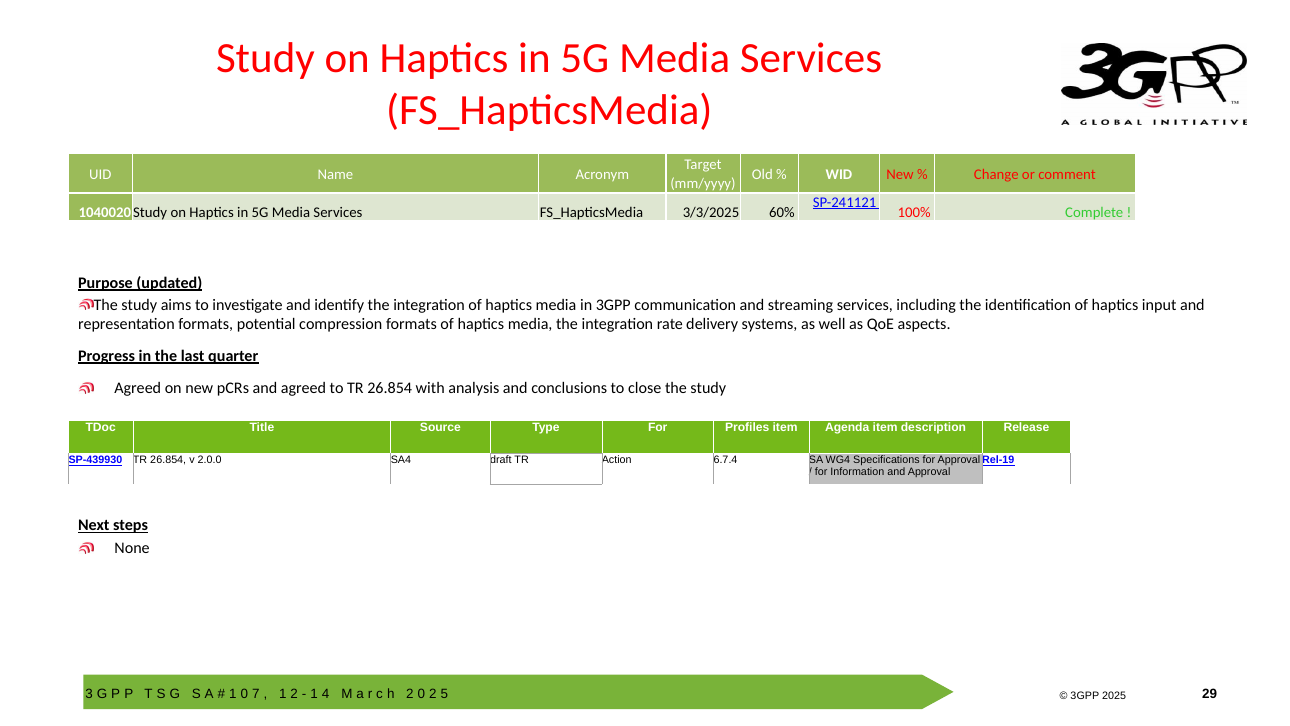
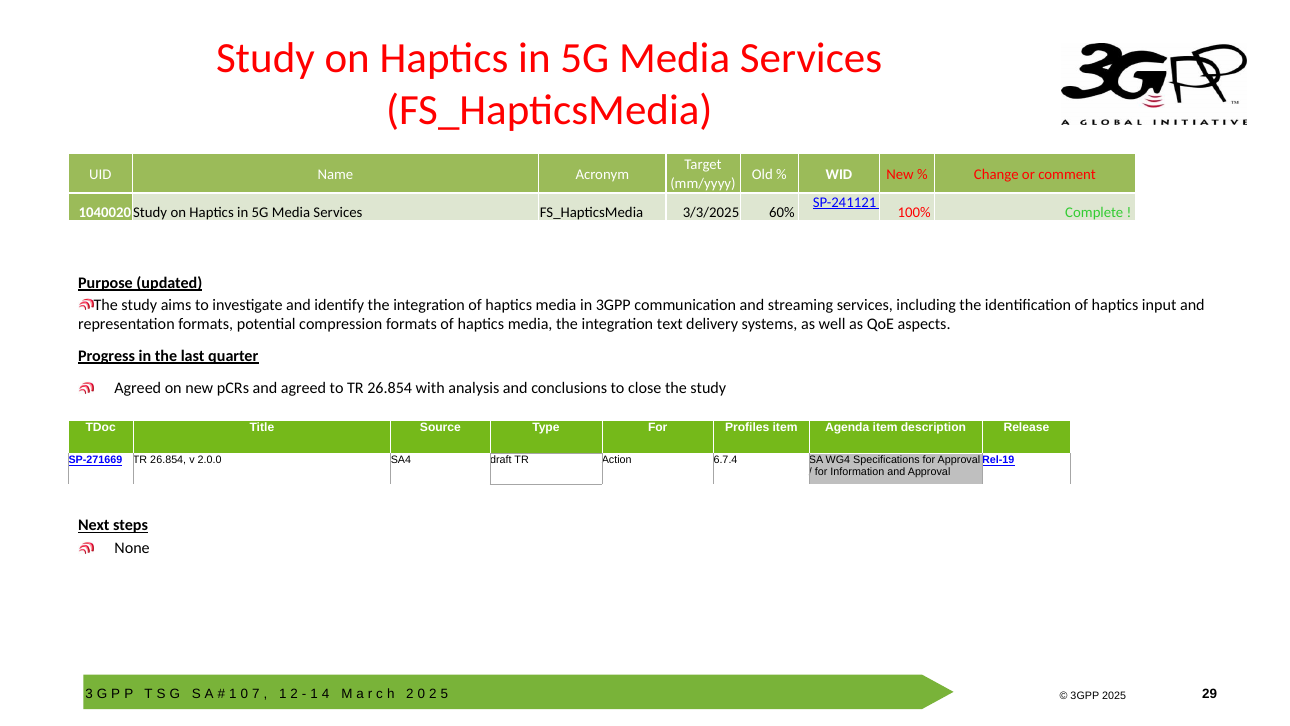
rate: rate -> text
SP-439930: SP-439930 -> SP-271669
